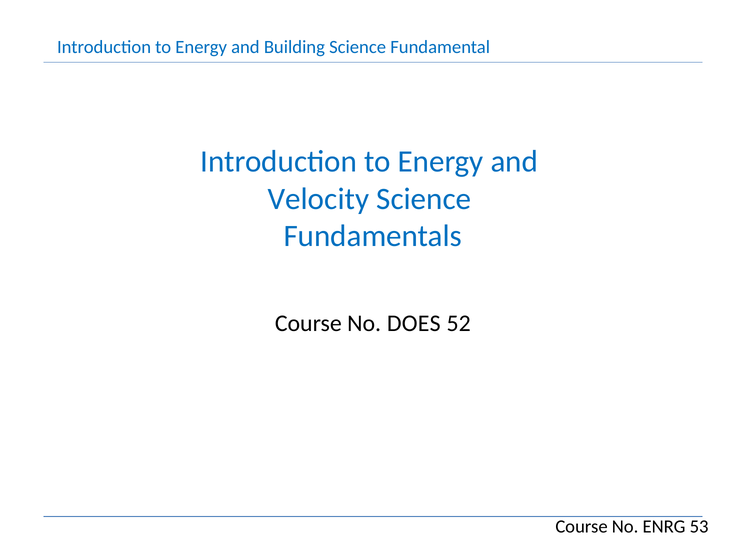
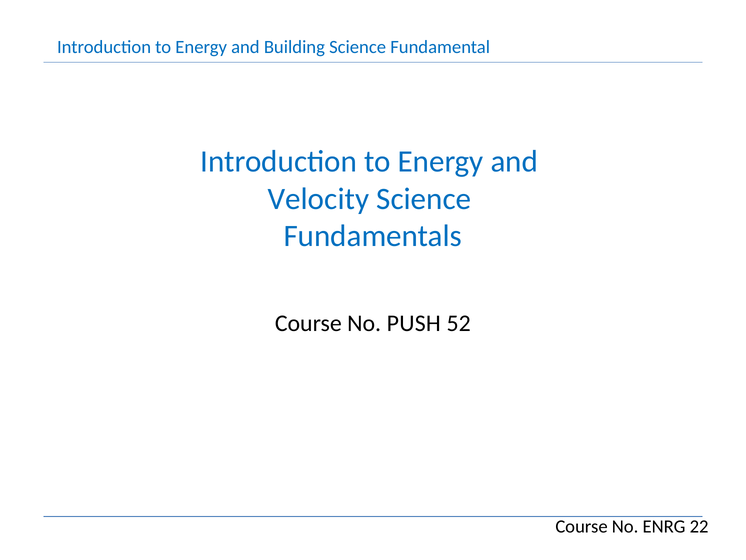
DOES: DOES -> PUSH
53: 53 -> 22
